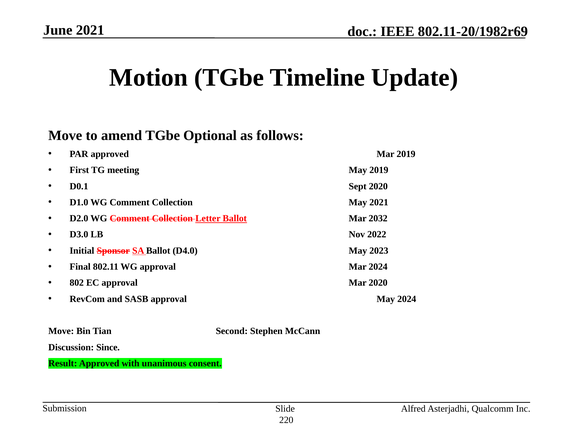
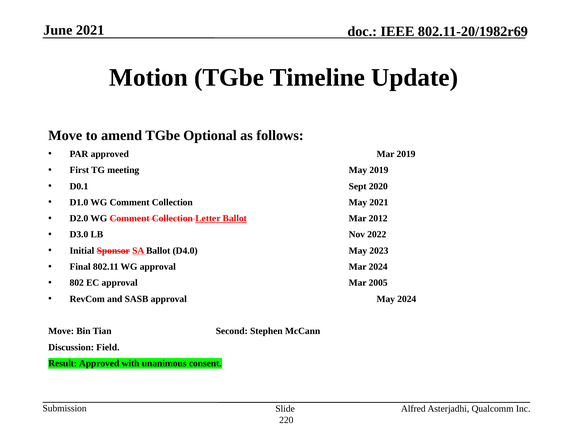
2032: 2032 -> 2012
Mar 2020: 2020 -> 2005
Since: Since -> Field
